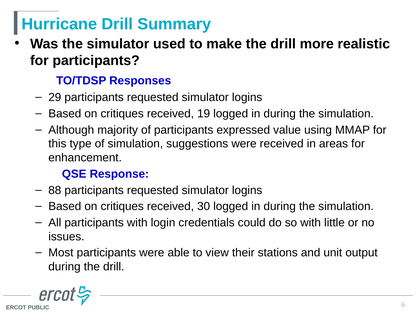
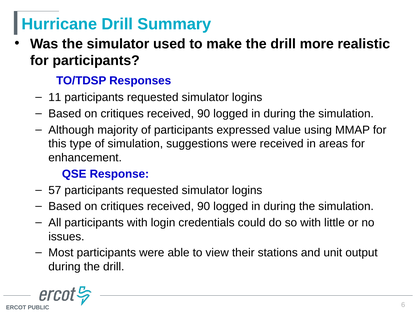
29: 29 -> 11
19 at (204, 114): 19 -> 90
88: 88 -> 57
30 at (204, 206): 30 -> 90
